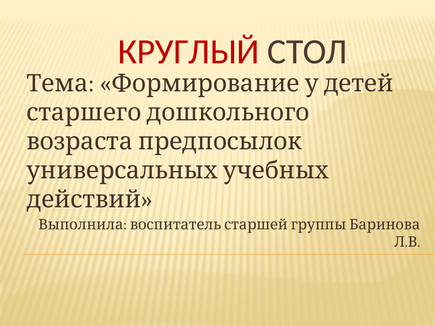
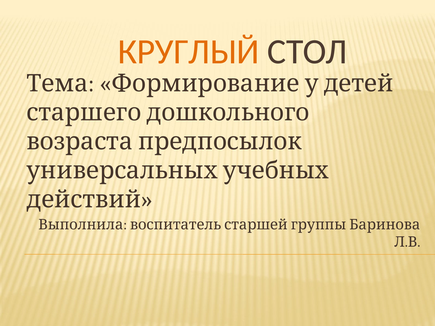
КРУГЛЫЙ colour: red -> orange
